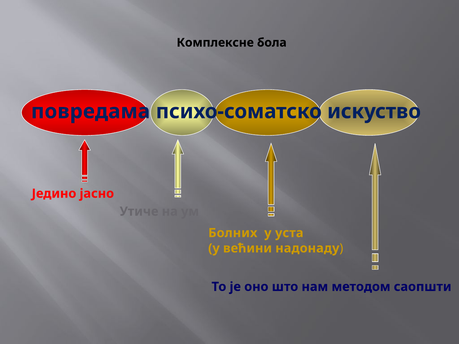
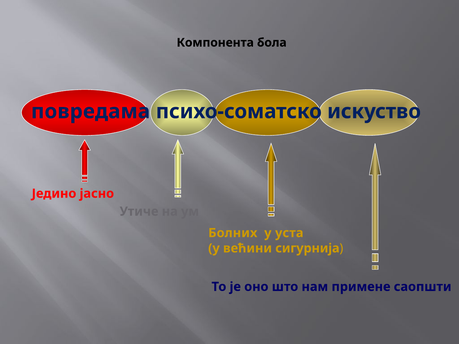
Комплексне: Комплексне -> Компонента
надонаду: надонаду -> сигурнија
методом: методом -> примене
